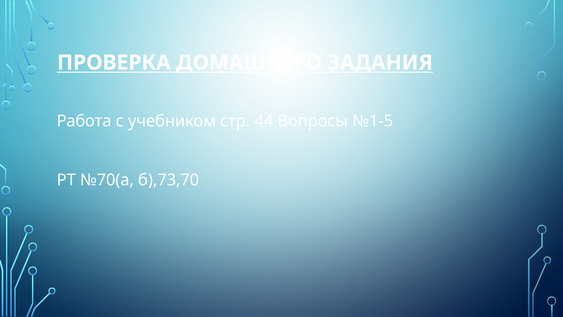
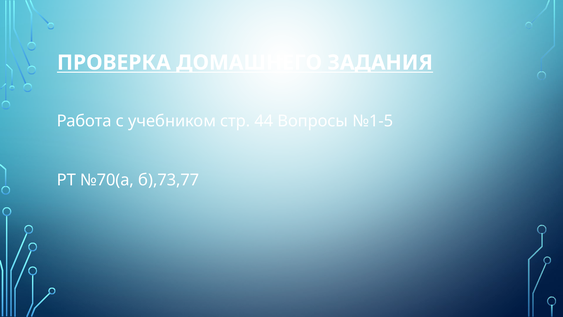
б),73,70: б),73,70 -> б),73,77
